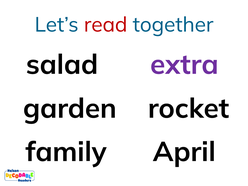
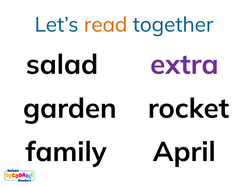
read colour: red -> orange
